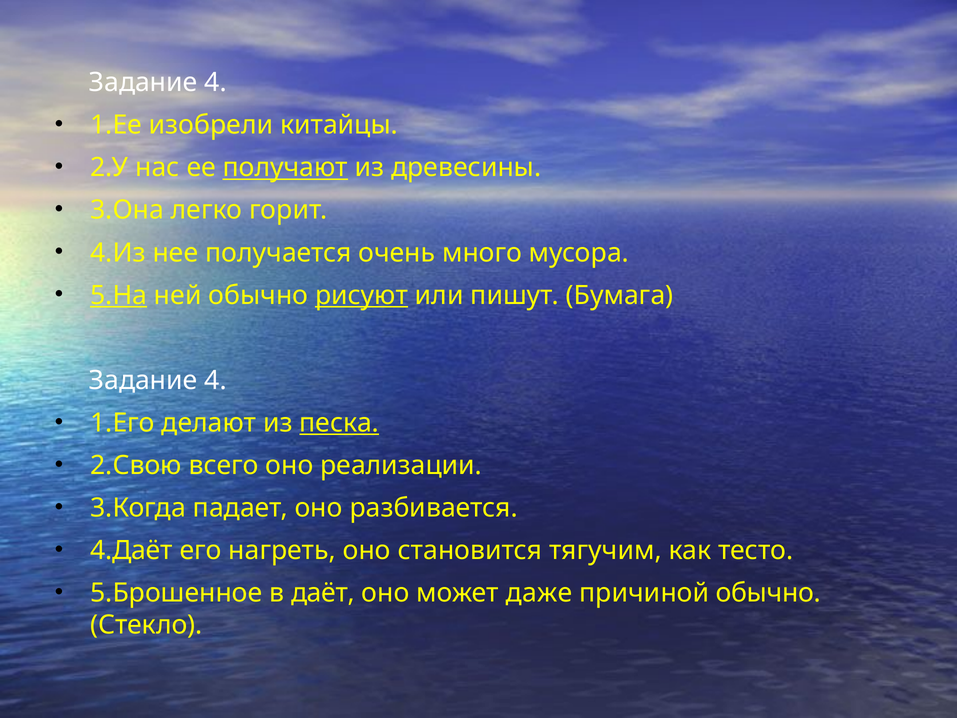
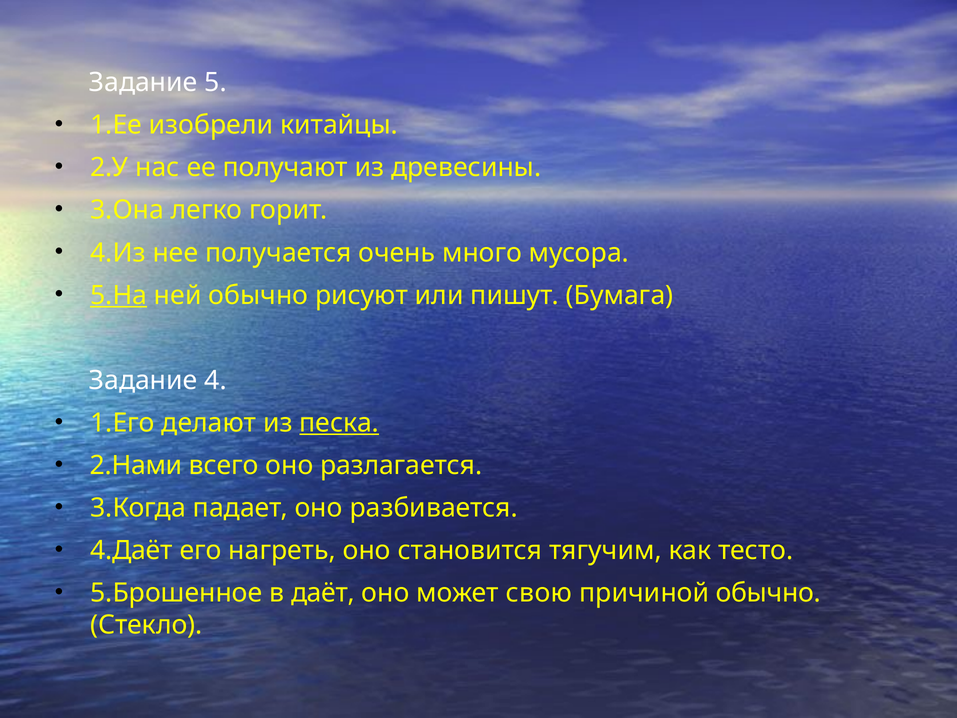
4 at (216, 83): 4 -> 5
получают underline: present -> none
рисуют underline: present -> none
2.Свою: 2.Свою -> 2.Нами
реализации: реализации -> разлагается
даже: даже -> свою
